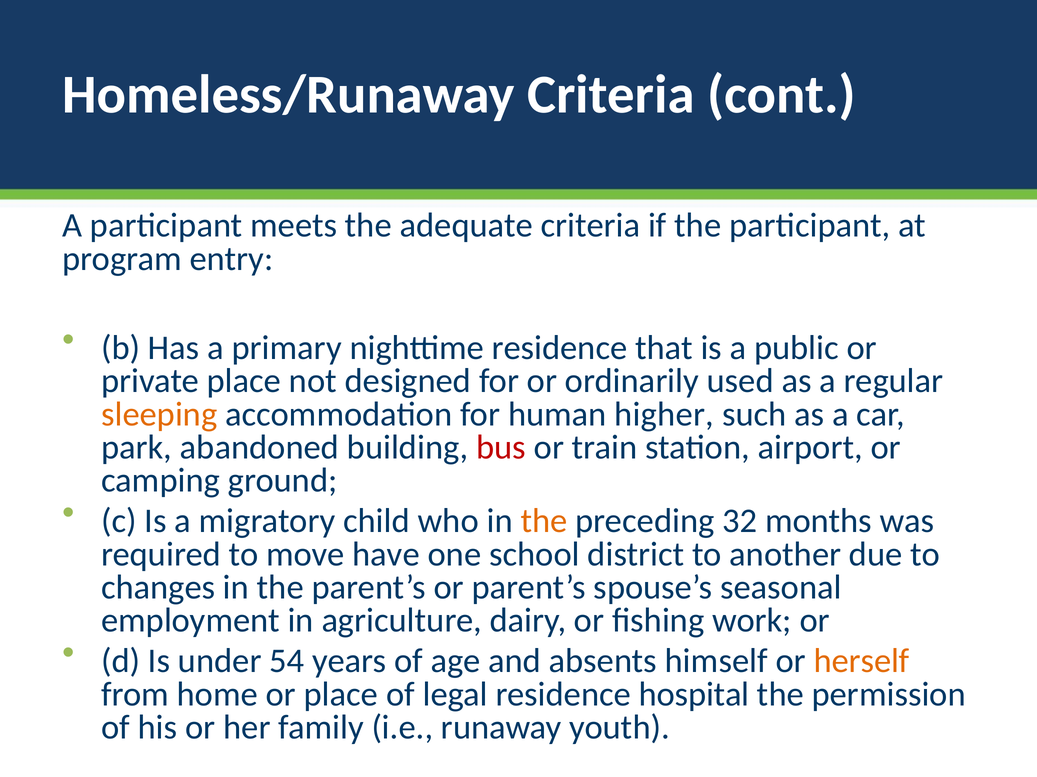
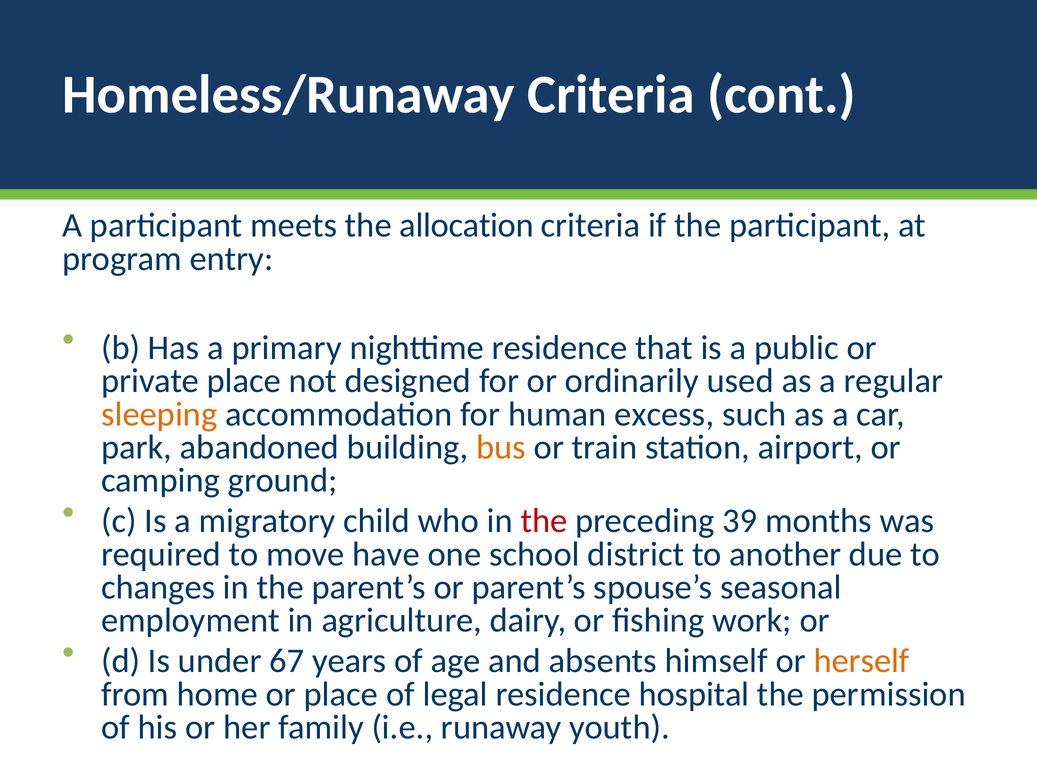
adequate: adequate -> allocation
higher: higher -> excess
bus colour: red -> orange
the at (544, 522) colour: orange -> red
32: 32 -> 39
54: 54 -> 67
